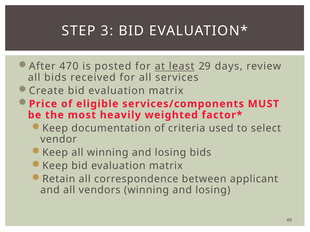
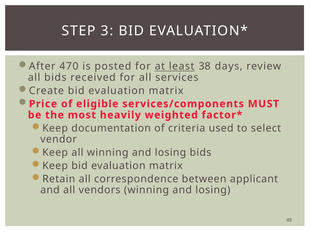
29: 29 -> 38
